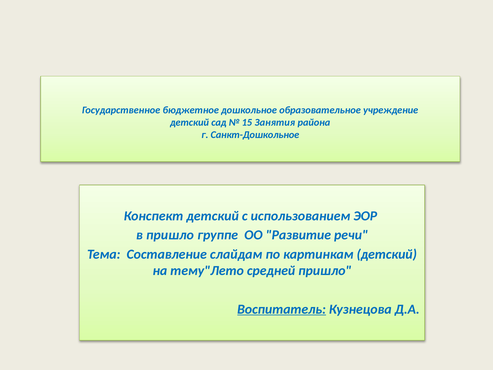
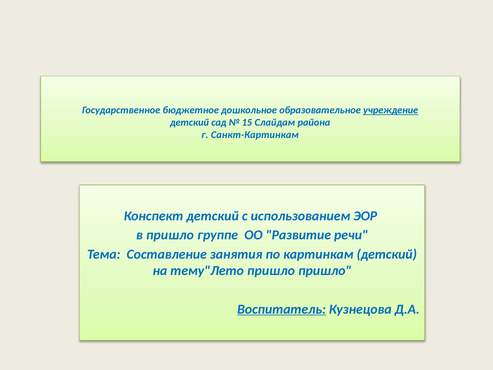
учреждение underline: none -> present
Занятия: Занятия -> Слайдам
Санкт-Дошкольное: Санкт-Дошкольное -> Санкт-Картинкам
слайдам: слайдам -> занятия
тему"Лето средней: средней -> пришло
